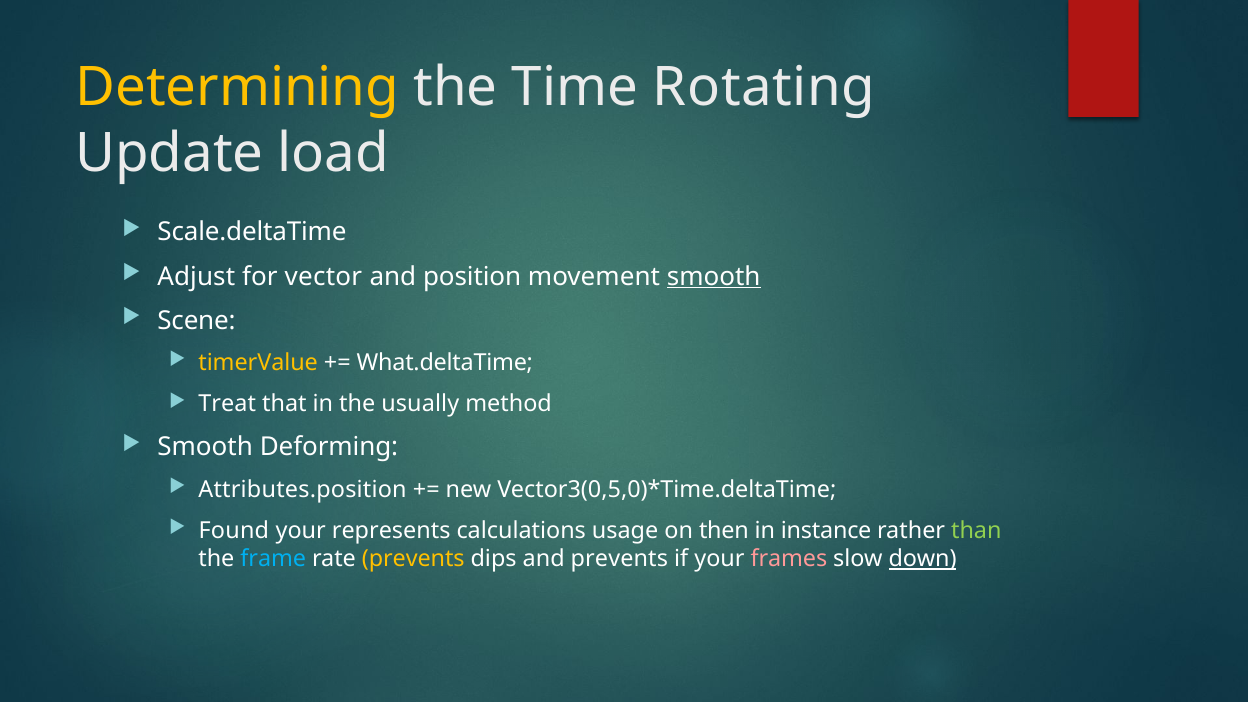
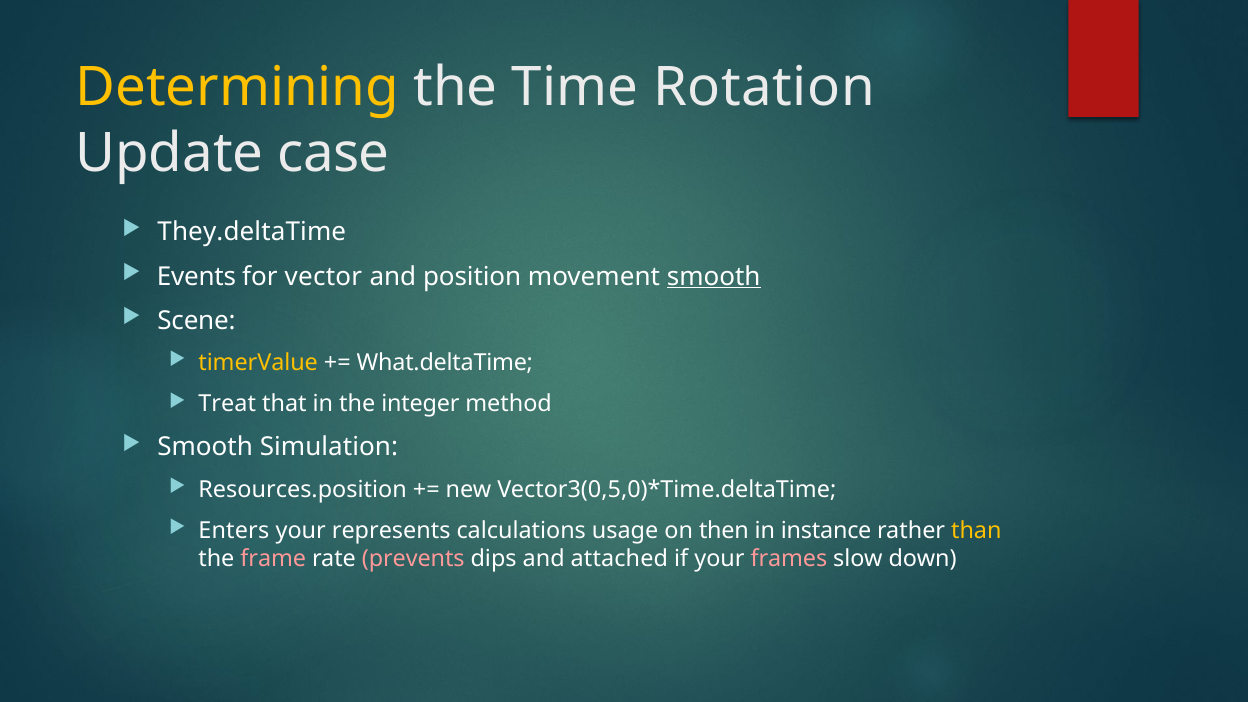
Rotating: Rotating -> Rotation
load: load -> case
Scale.deltaTime: Scale.deltaTime -> They.deltaTime
Adjust: Adjust -> Events
usually: usually -> integer
Deforming: Deforming -> Simulation
Attributes.position: Attributes.position -> Resources.position
Found: Found -> Enters
than colour: light green -> yellow
frame colour: light blue -> pink
prevents at (413, 559) colour: yellow -> pink
and prevents: prevents -> attached
down underline: present -> none
